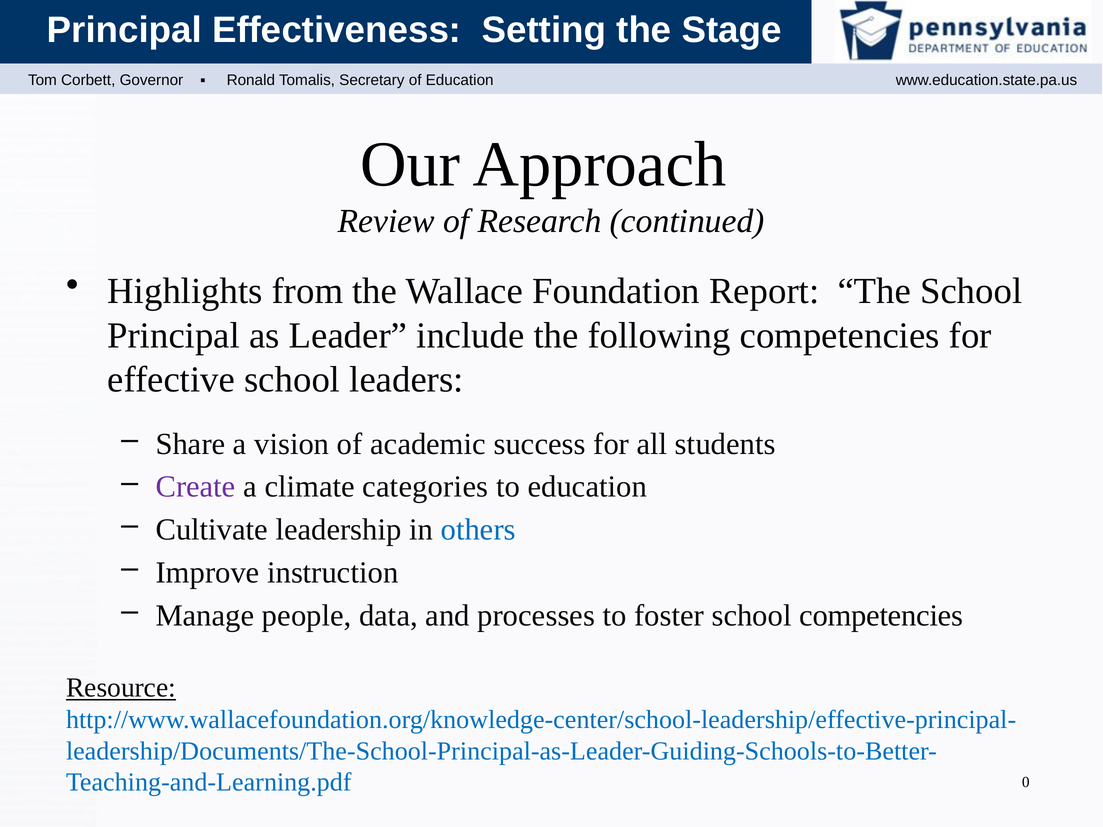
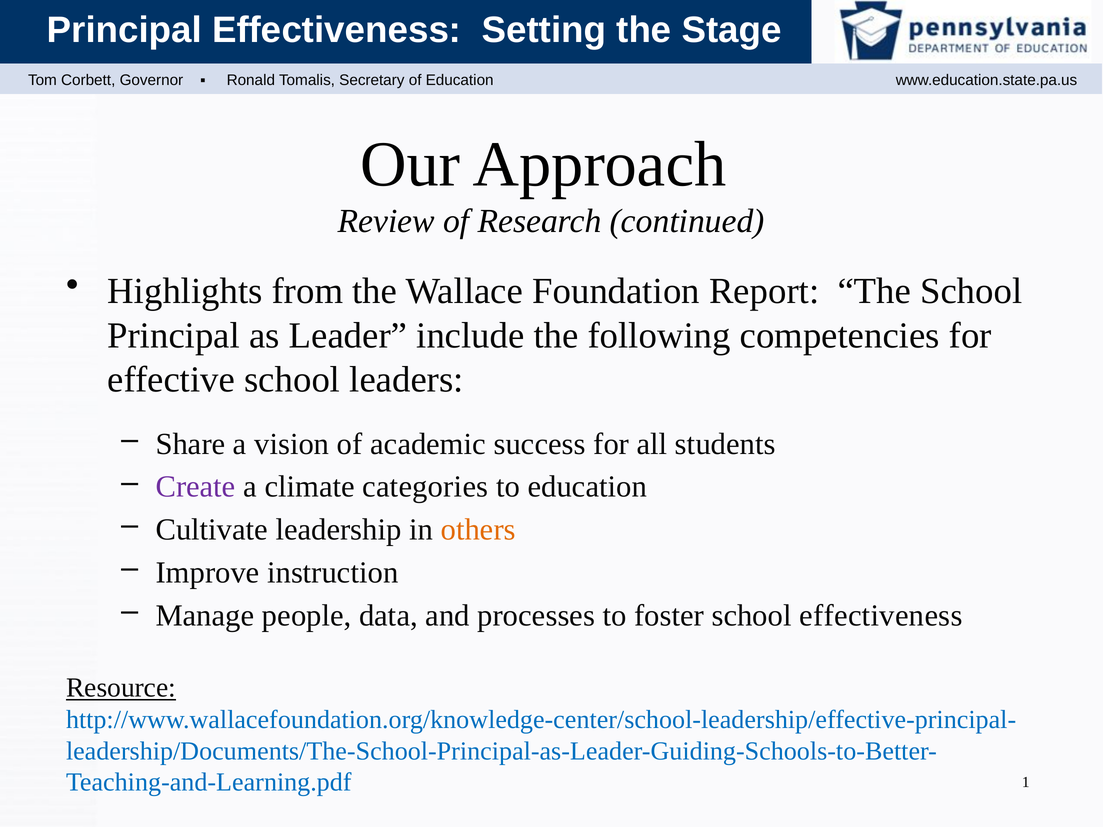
others colour: blue -> orange
school competencies: competencies -> effectiveness
0: 0 -> 1
